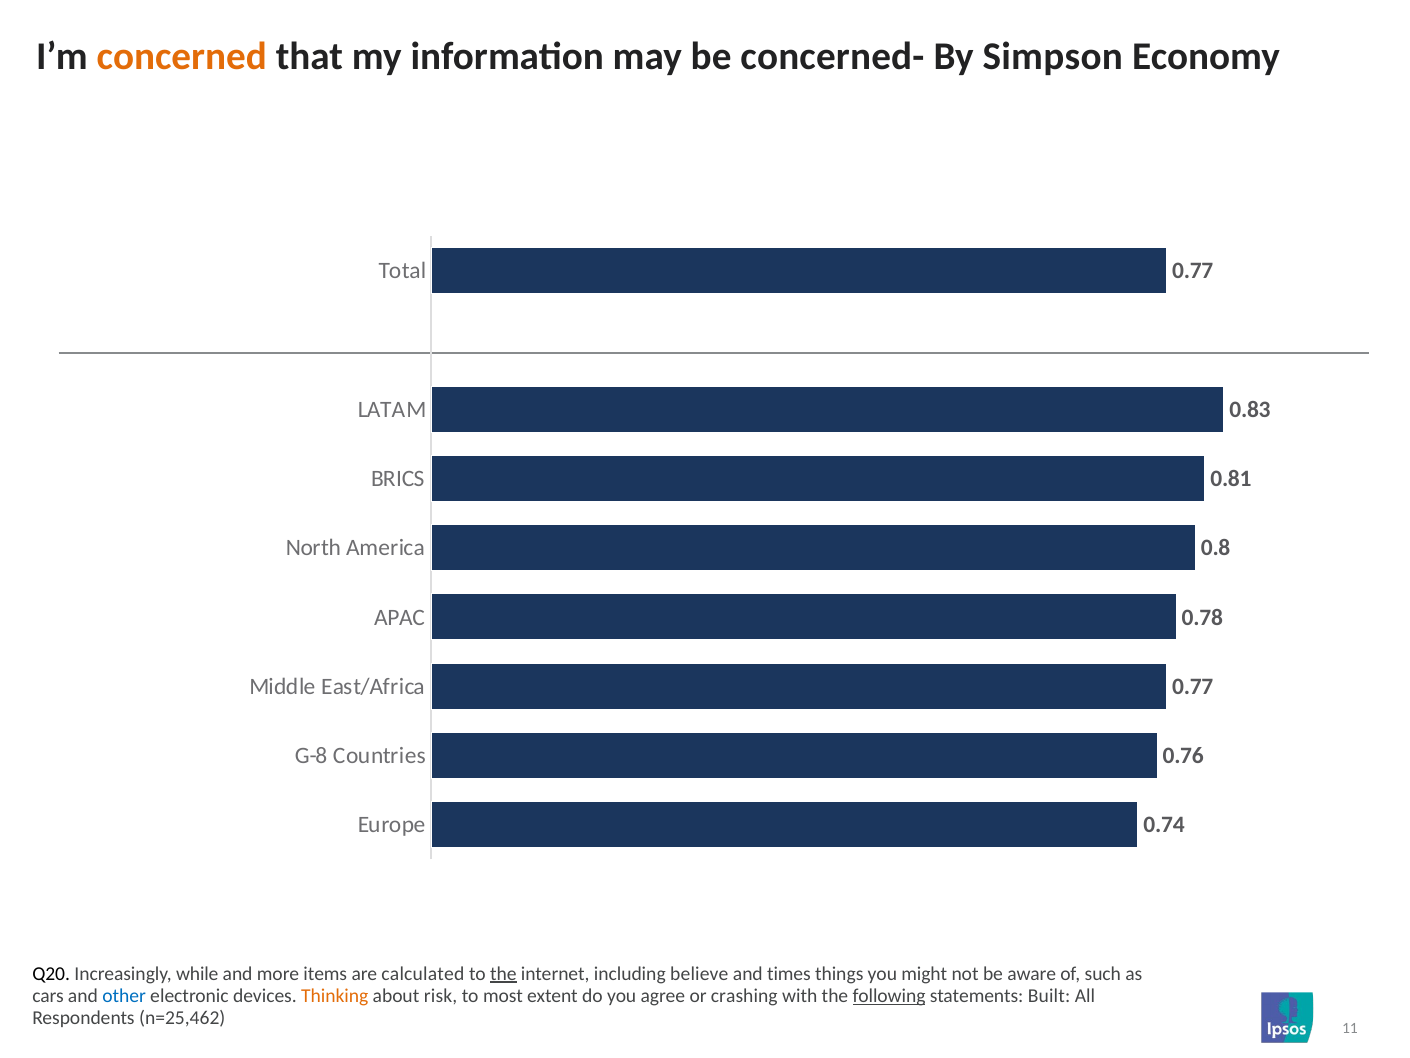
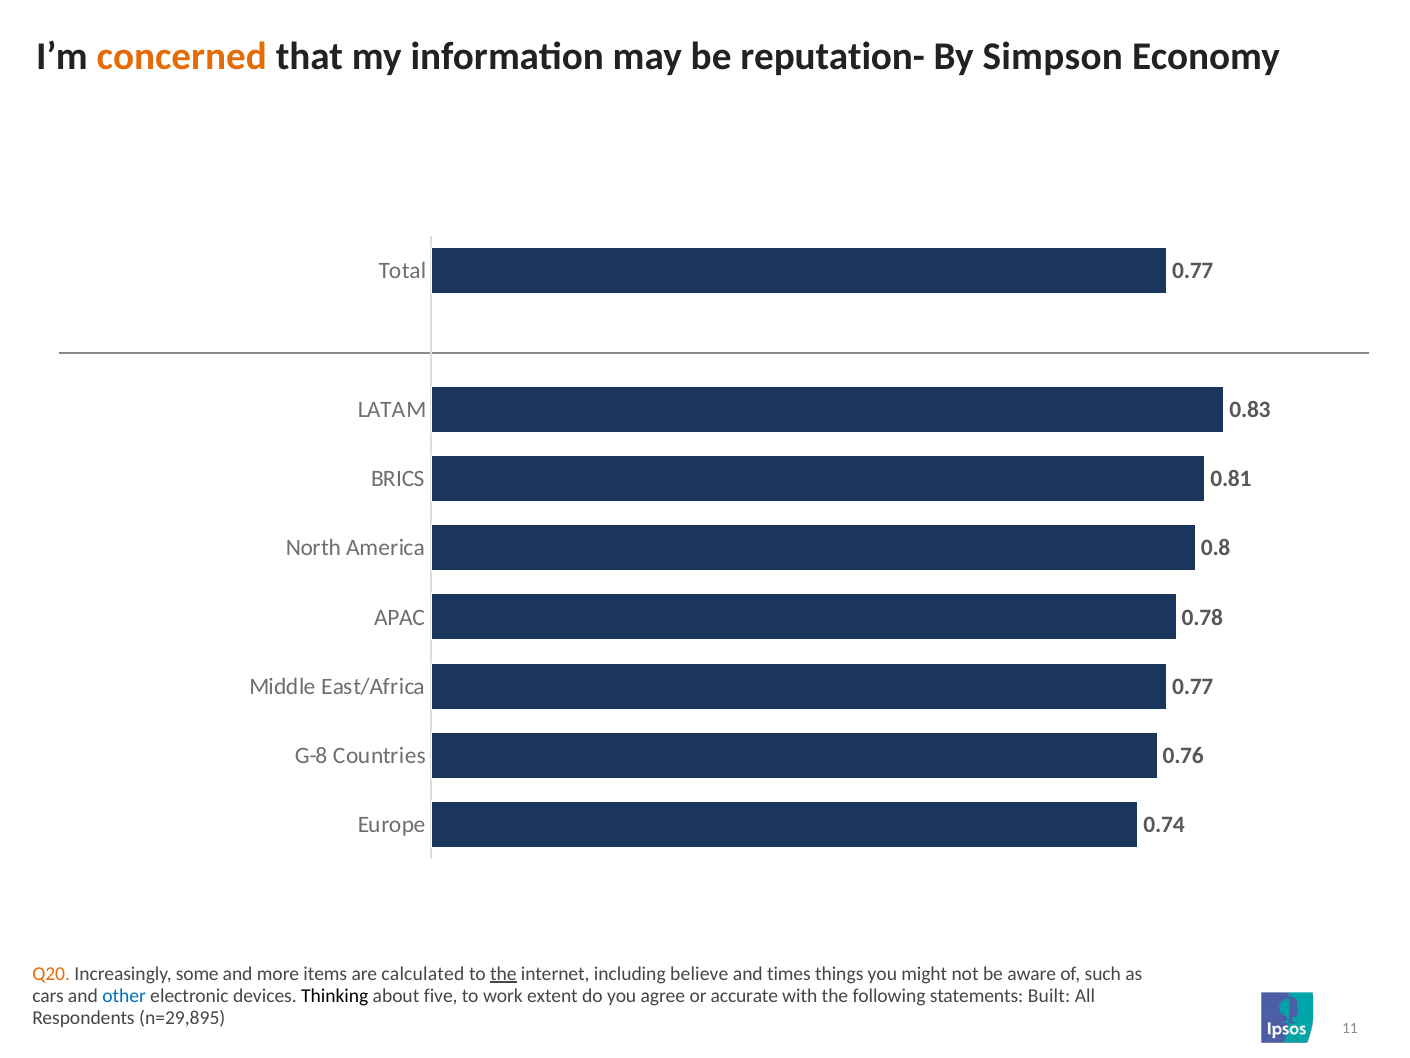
concerned-: concerned- -> reputation-
Q20 colour: black -> orange
while: while -> some
Thinking colour: orange -> black
risk: risk -> five
most: most -> work
crashing: crashing -> accurate
following underline: present -> none
n=25,462: n=25,462 -> n=29,895
